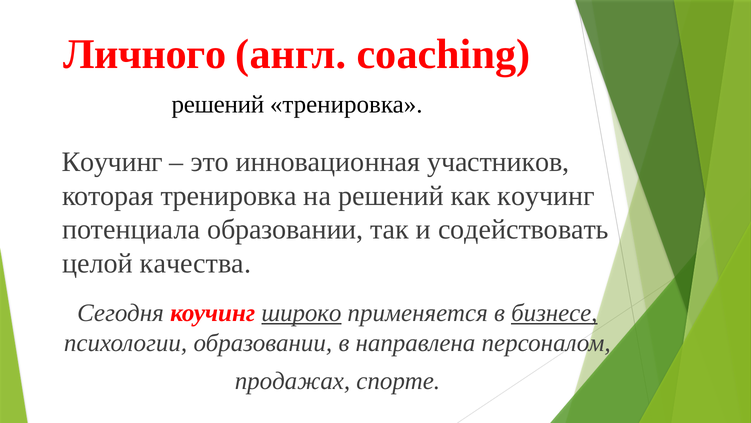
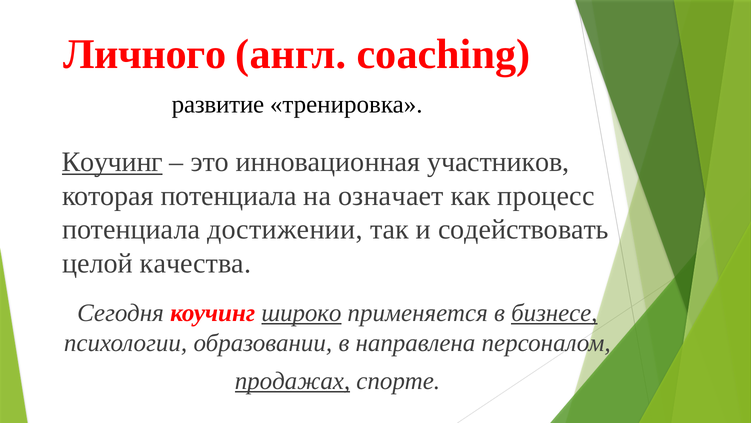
решений at (218, 105): решений -> развитие
Коучинг at (112, 162) underline: none -> present
которая тренировка: тренировка -> потенциала
на решений: решений -> означает
как коучинг: коучинг -> процесс
потенциала образовании: образовании -> достижении
продажах underline: none -> present
